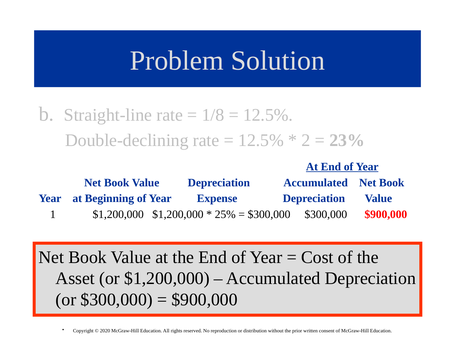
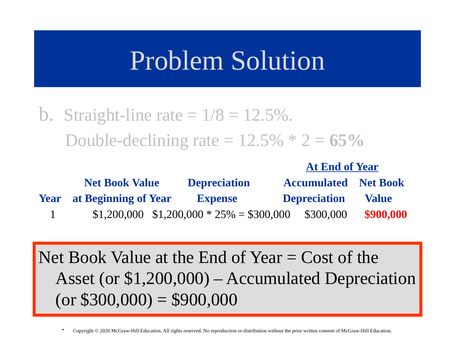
23%: 23% -> 65%
